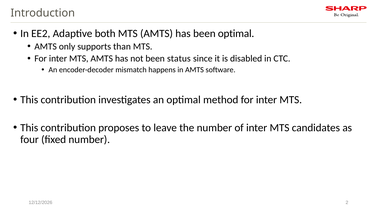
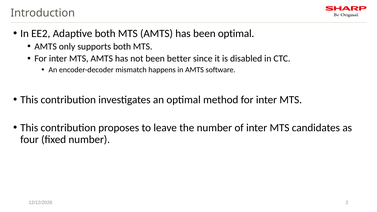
supports than: than -> both
status: status -> better
